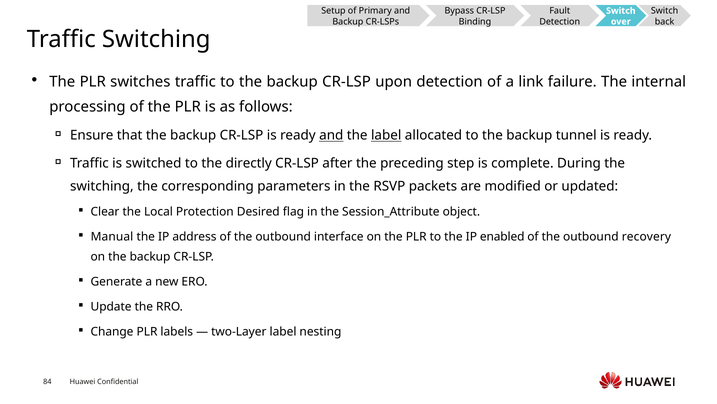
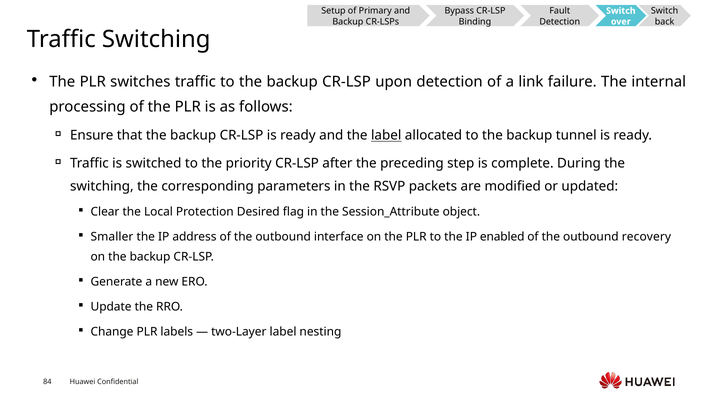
and at (331, 135) underline: present -> none
directly: directly -> priority
Manual: Manual -> Smaller
